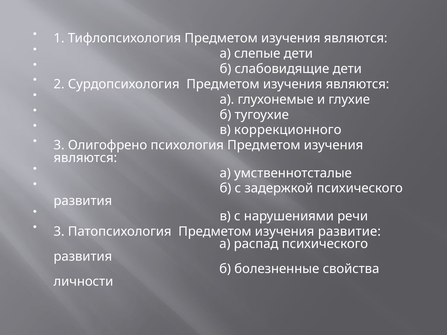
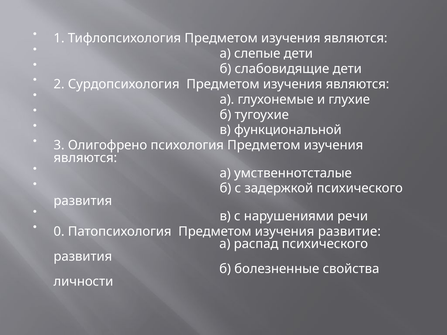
коррекционного: коррекционного -> функциональной
3 at (59, 232): 3 -> 0
